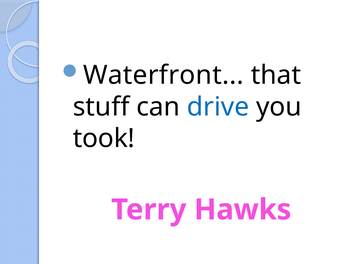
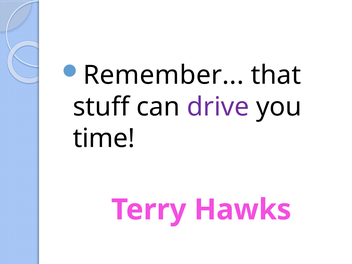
Waterfront: Waterfront -> Remember
drive colour: blue -> purple
took: took -> time
